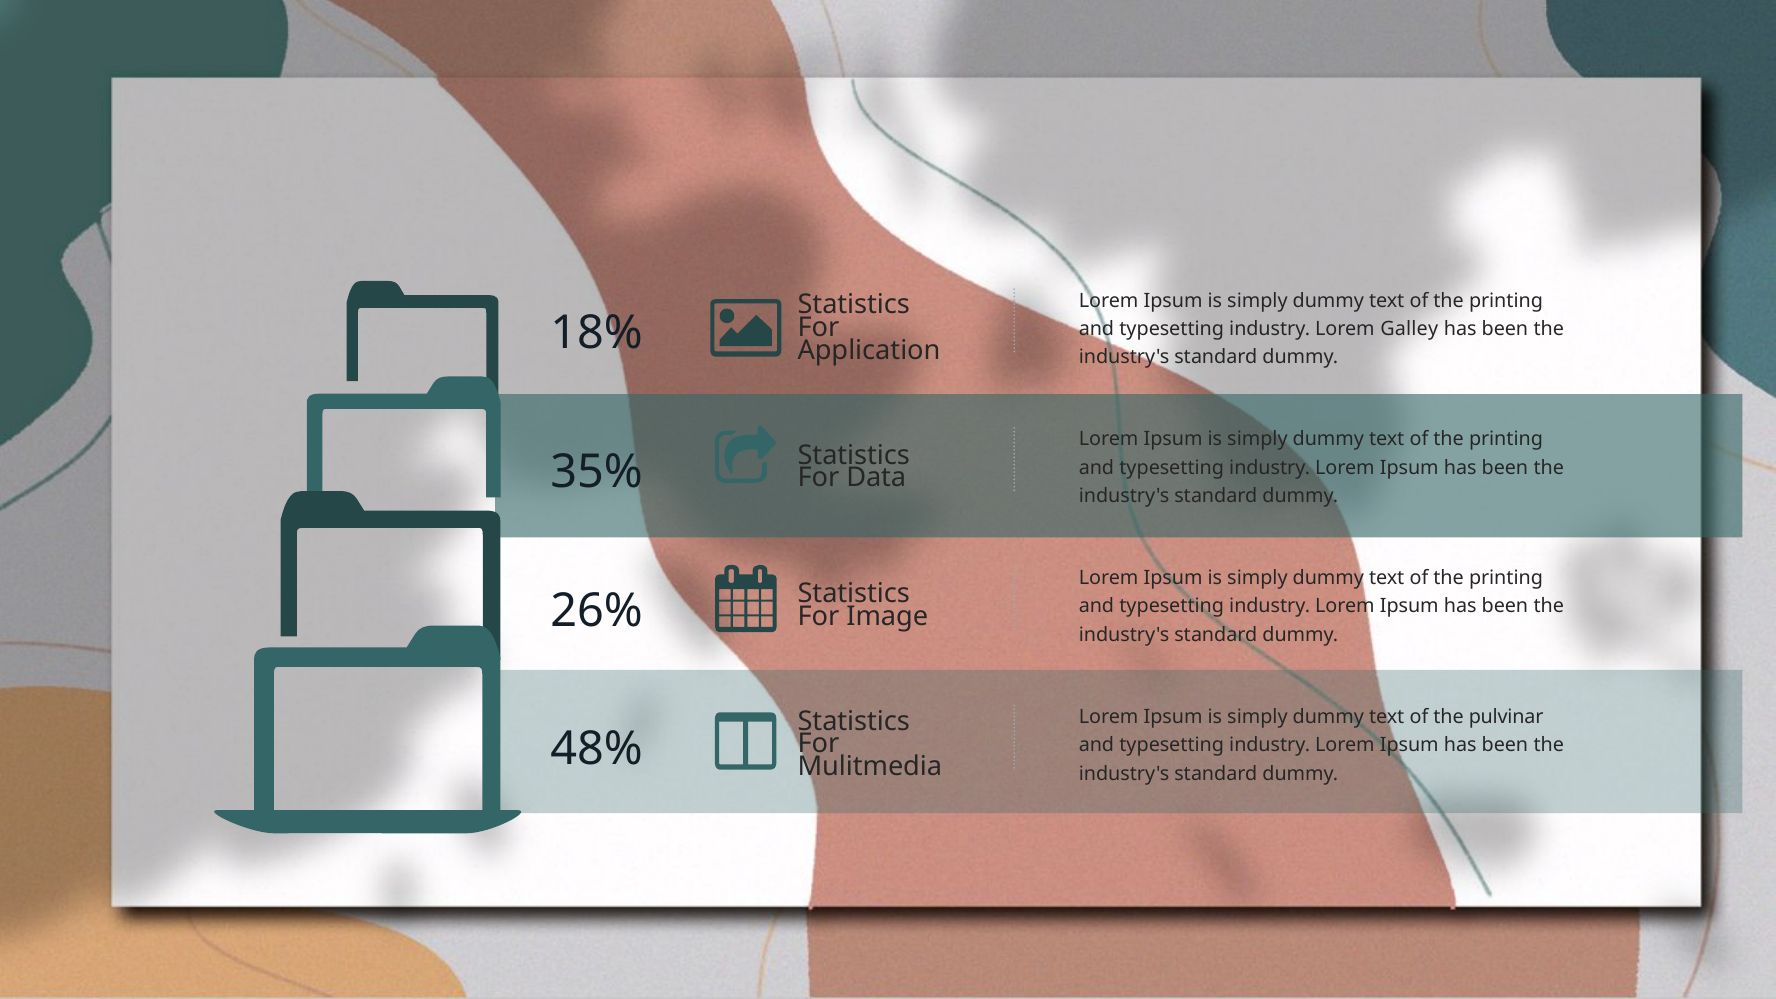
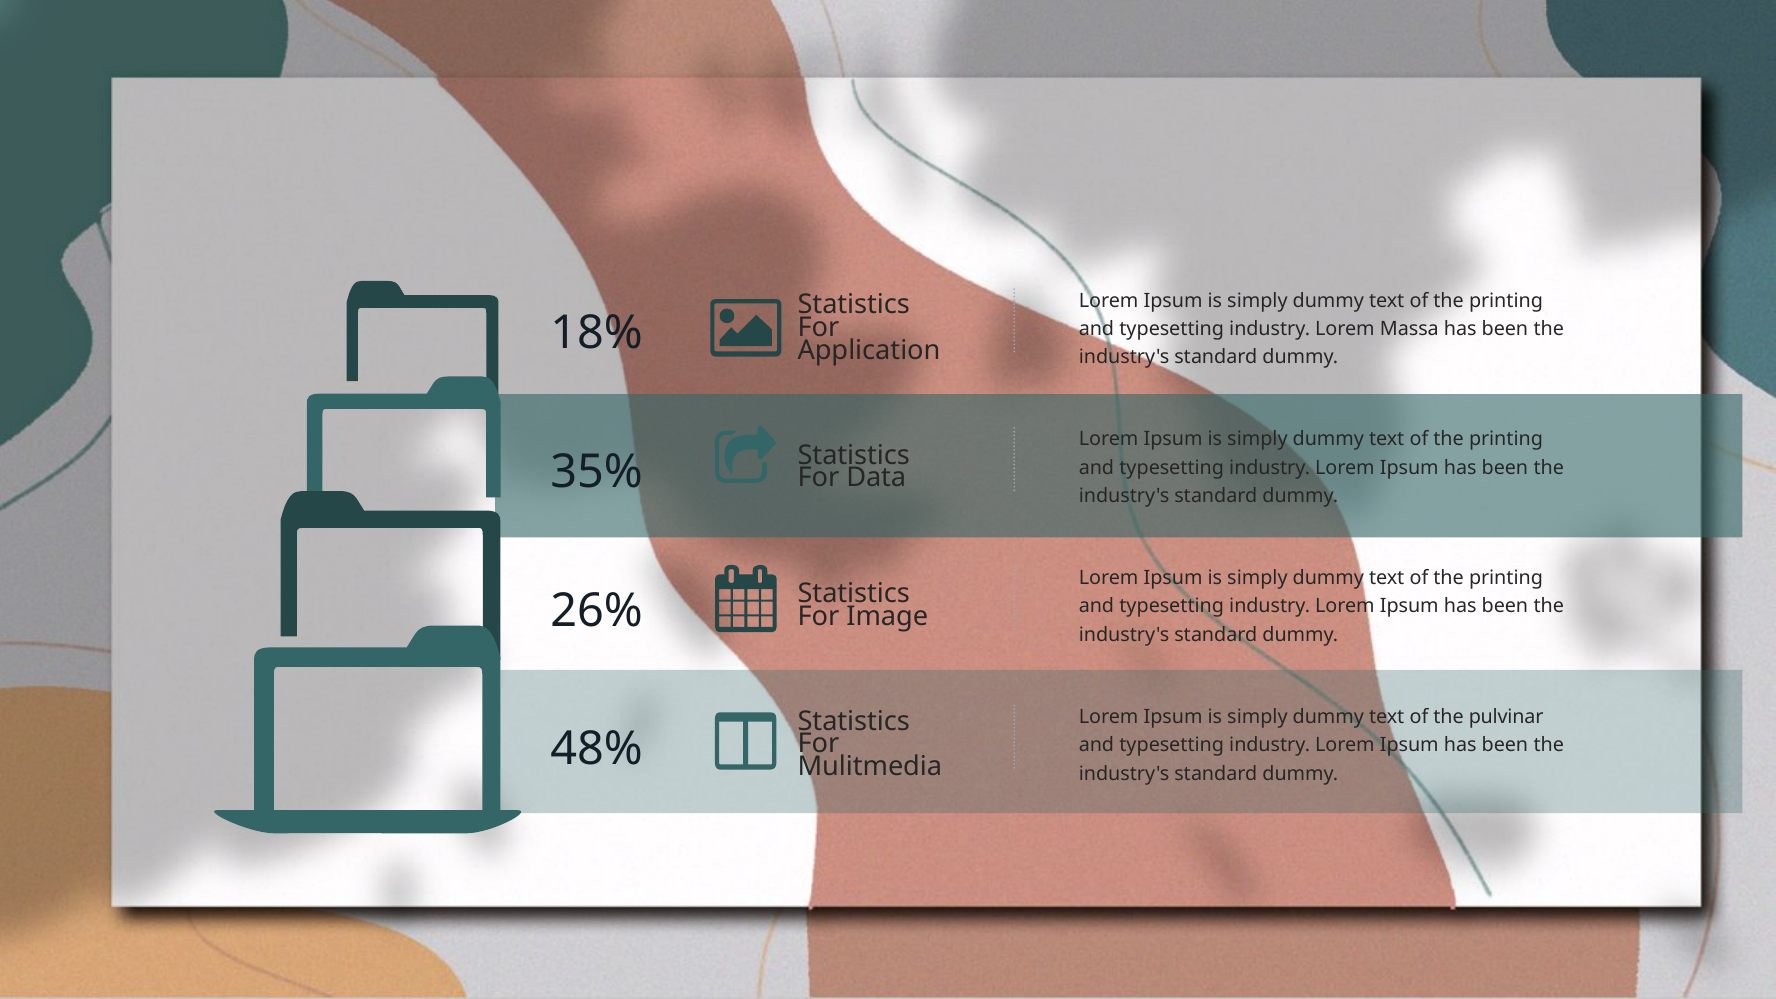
Galley: Galley -> Massa
